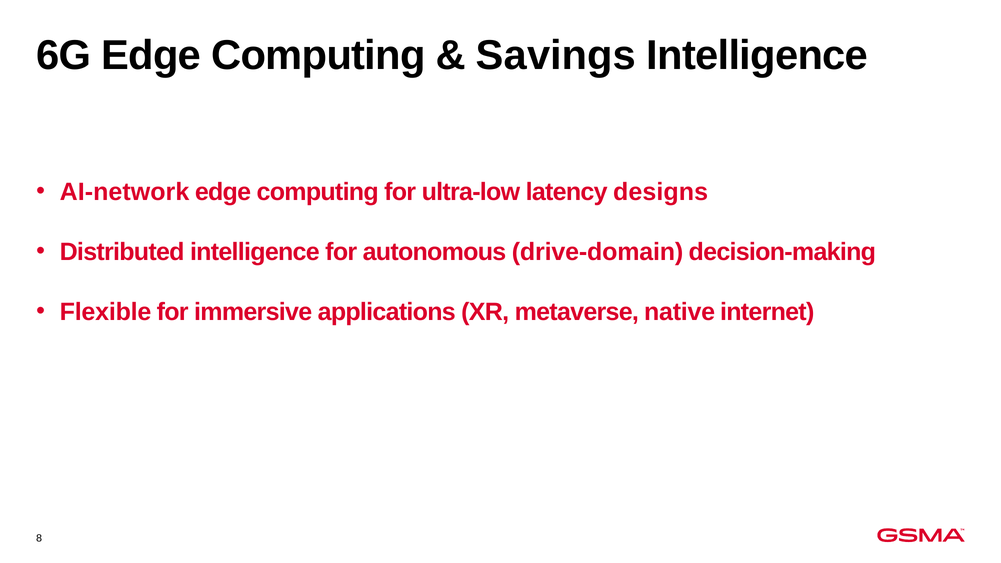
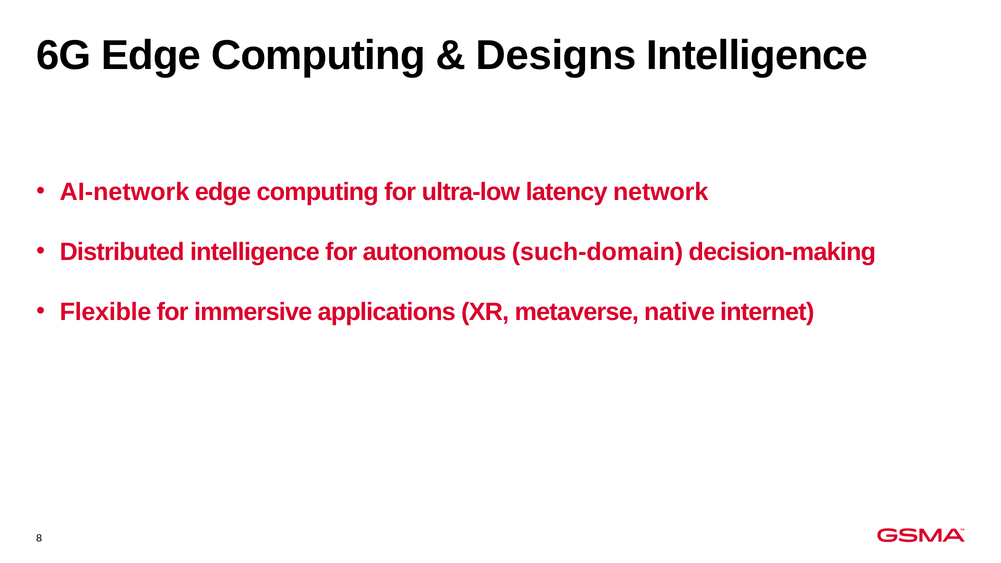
Savings: Savings -> Designs
designs: designs -> network
drive-domain: drive-domain -> such-domain
